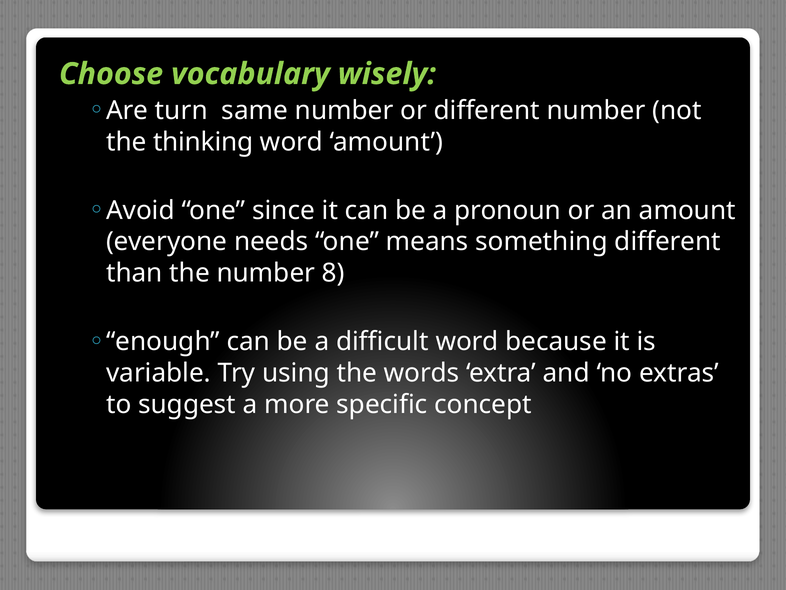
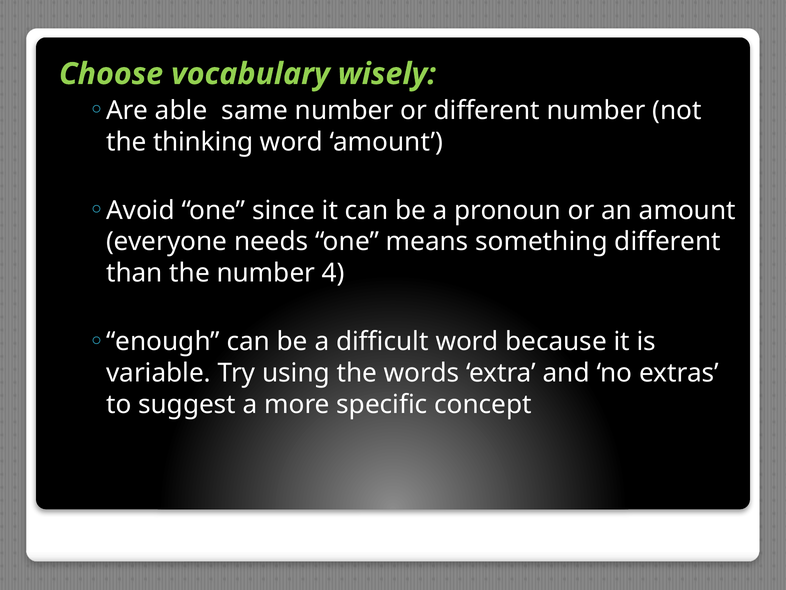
turn: turn -> able
8: 8 -> 4
